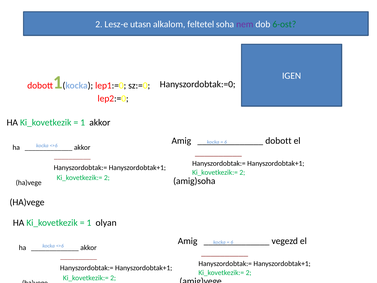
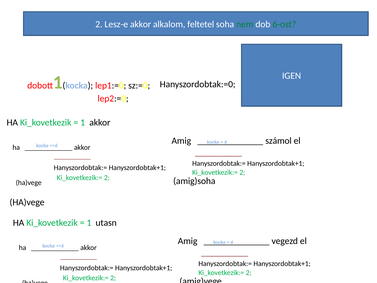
Lesz-e utasn: utasn -> akkor
nem colour: purple -> green
dobott at (278, 141): dobott -> számol
olyan: olyan -> utasn
